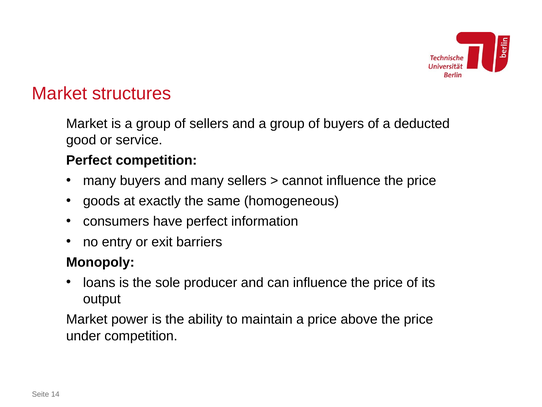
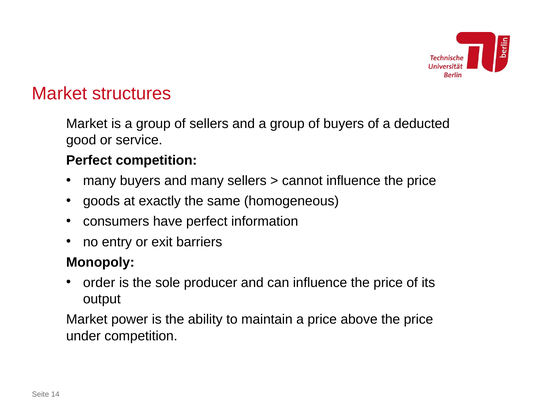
loans: loans -> order
